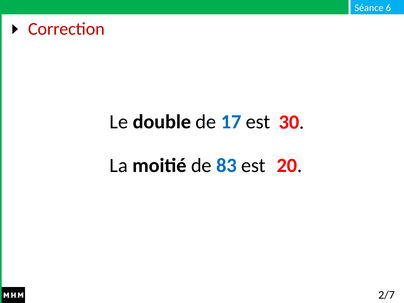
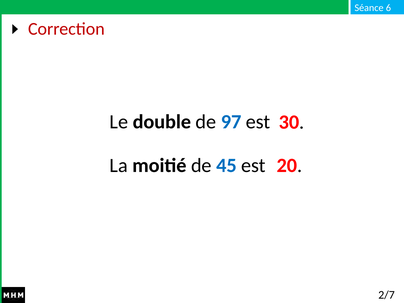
17: 17 -> 97
83: 83 -> 45
